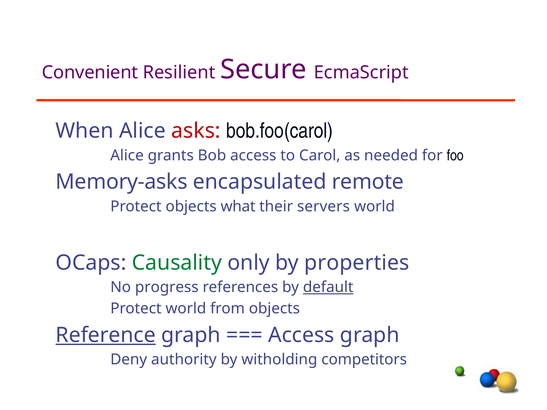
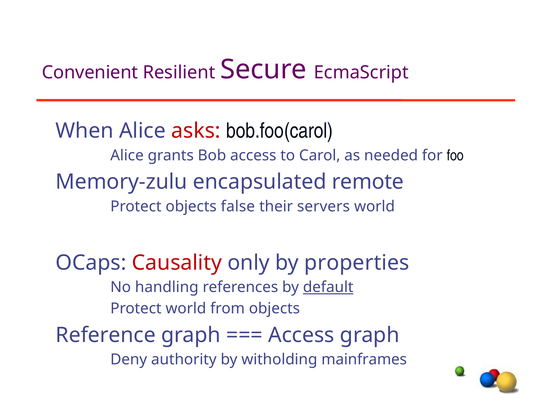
Memory-asks: Memory-asks -> Memory-zulu
what: what -> false
Causality colour: green -> red
progress: progress -> handling
Reference underline: present -> none
competitors: competitors -> mainframes
